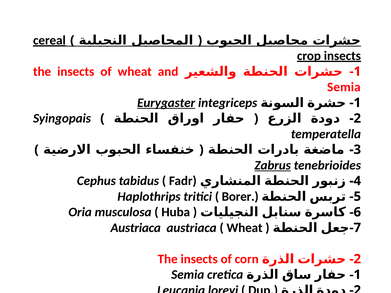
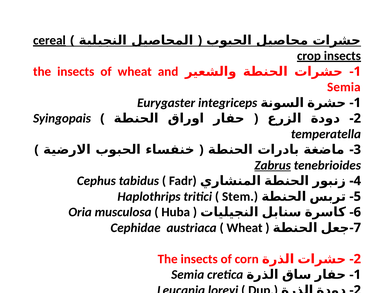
Eurygaster underline: present -> none
Borer: Borer -> Stem
Austriaca at (136, 228): Austriaca -> Cephidae
